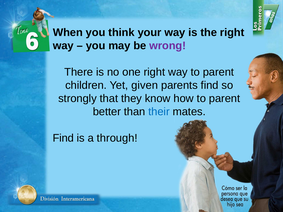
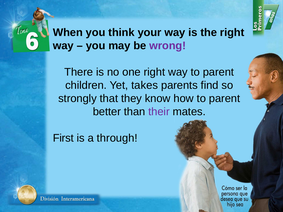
given: given -> takes
their colour: blue -> purple
Find at (63, 138): Find -> First
